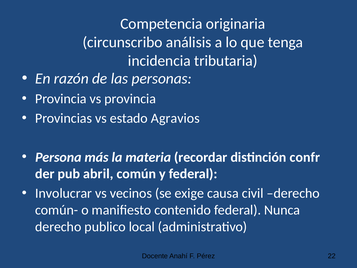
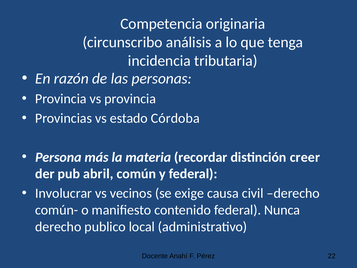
Agravios: Agravios -> Córdoba
confr: confr -> creer
